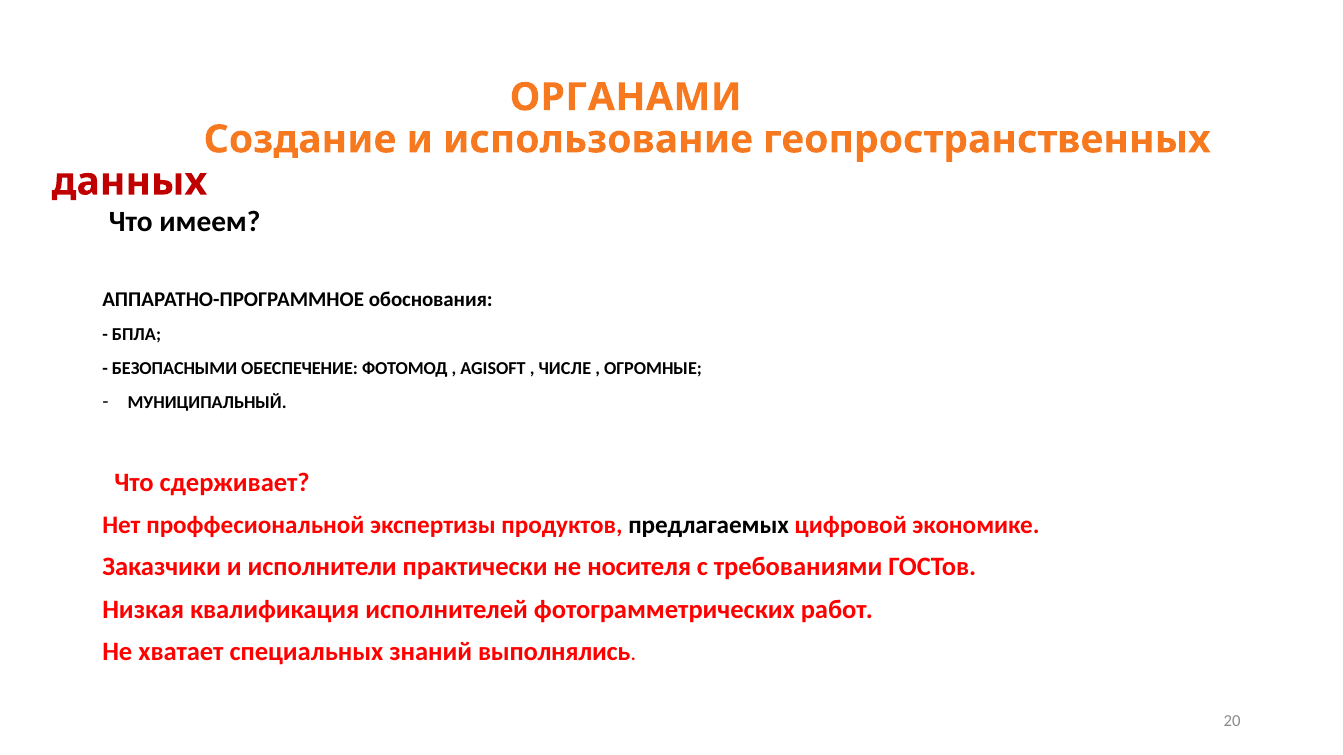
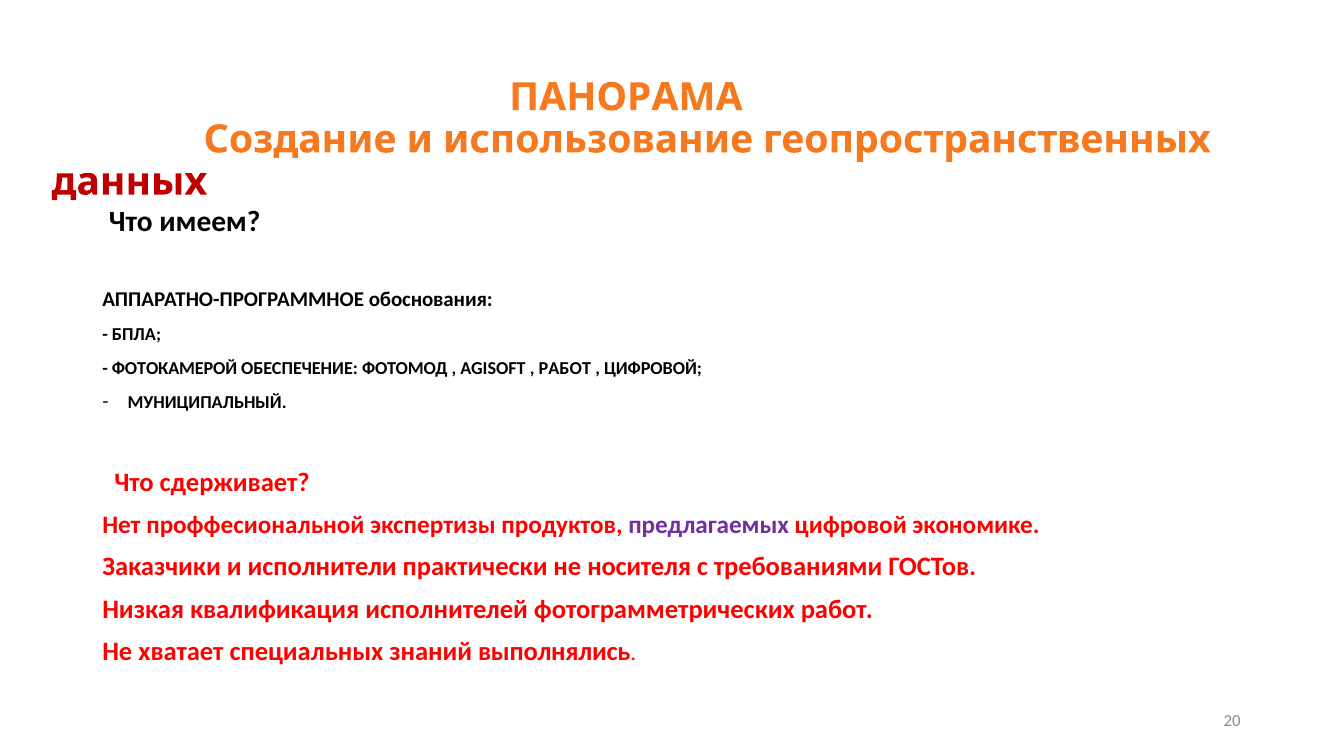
ОРГАНАМИ: ОРГАНАМИ -> ПАНОРАМА
БЕЗОПАСНЫМИ: БЕЗОПАСНЫМИ -> ФОТОКАМЕРОЙ
ЧИСЛЕ at (565, 369): ЧИСЛЕ -> РАБОТ
ОГРОМНЫЕ at (653, 369): ОГРОМНЫЕ -> ЦИФРОВОЙ
предлагаемых colour: black -> purple
